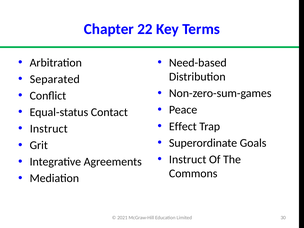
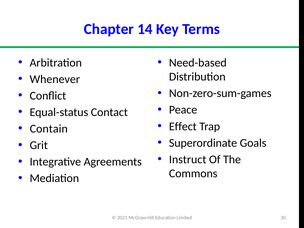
22: 22 -> 14
Separated: Separated -> Whenever
Instruct at (49, 129): Instruct -> Contain
